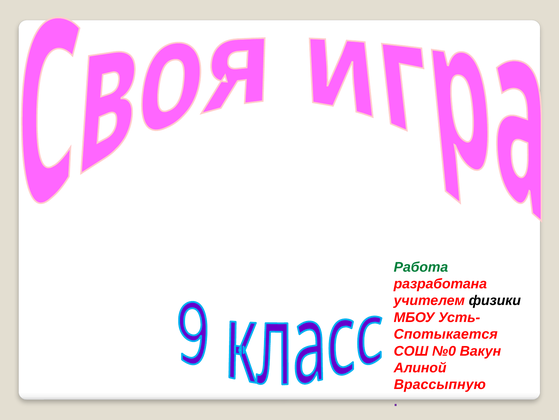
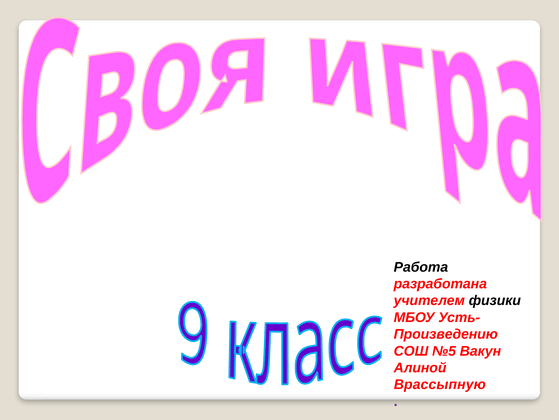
Работа colour: green -> black
Спотыкается: Спотыкается -> Произведению
№0: №0 -> №5
